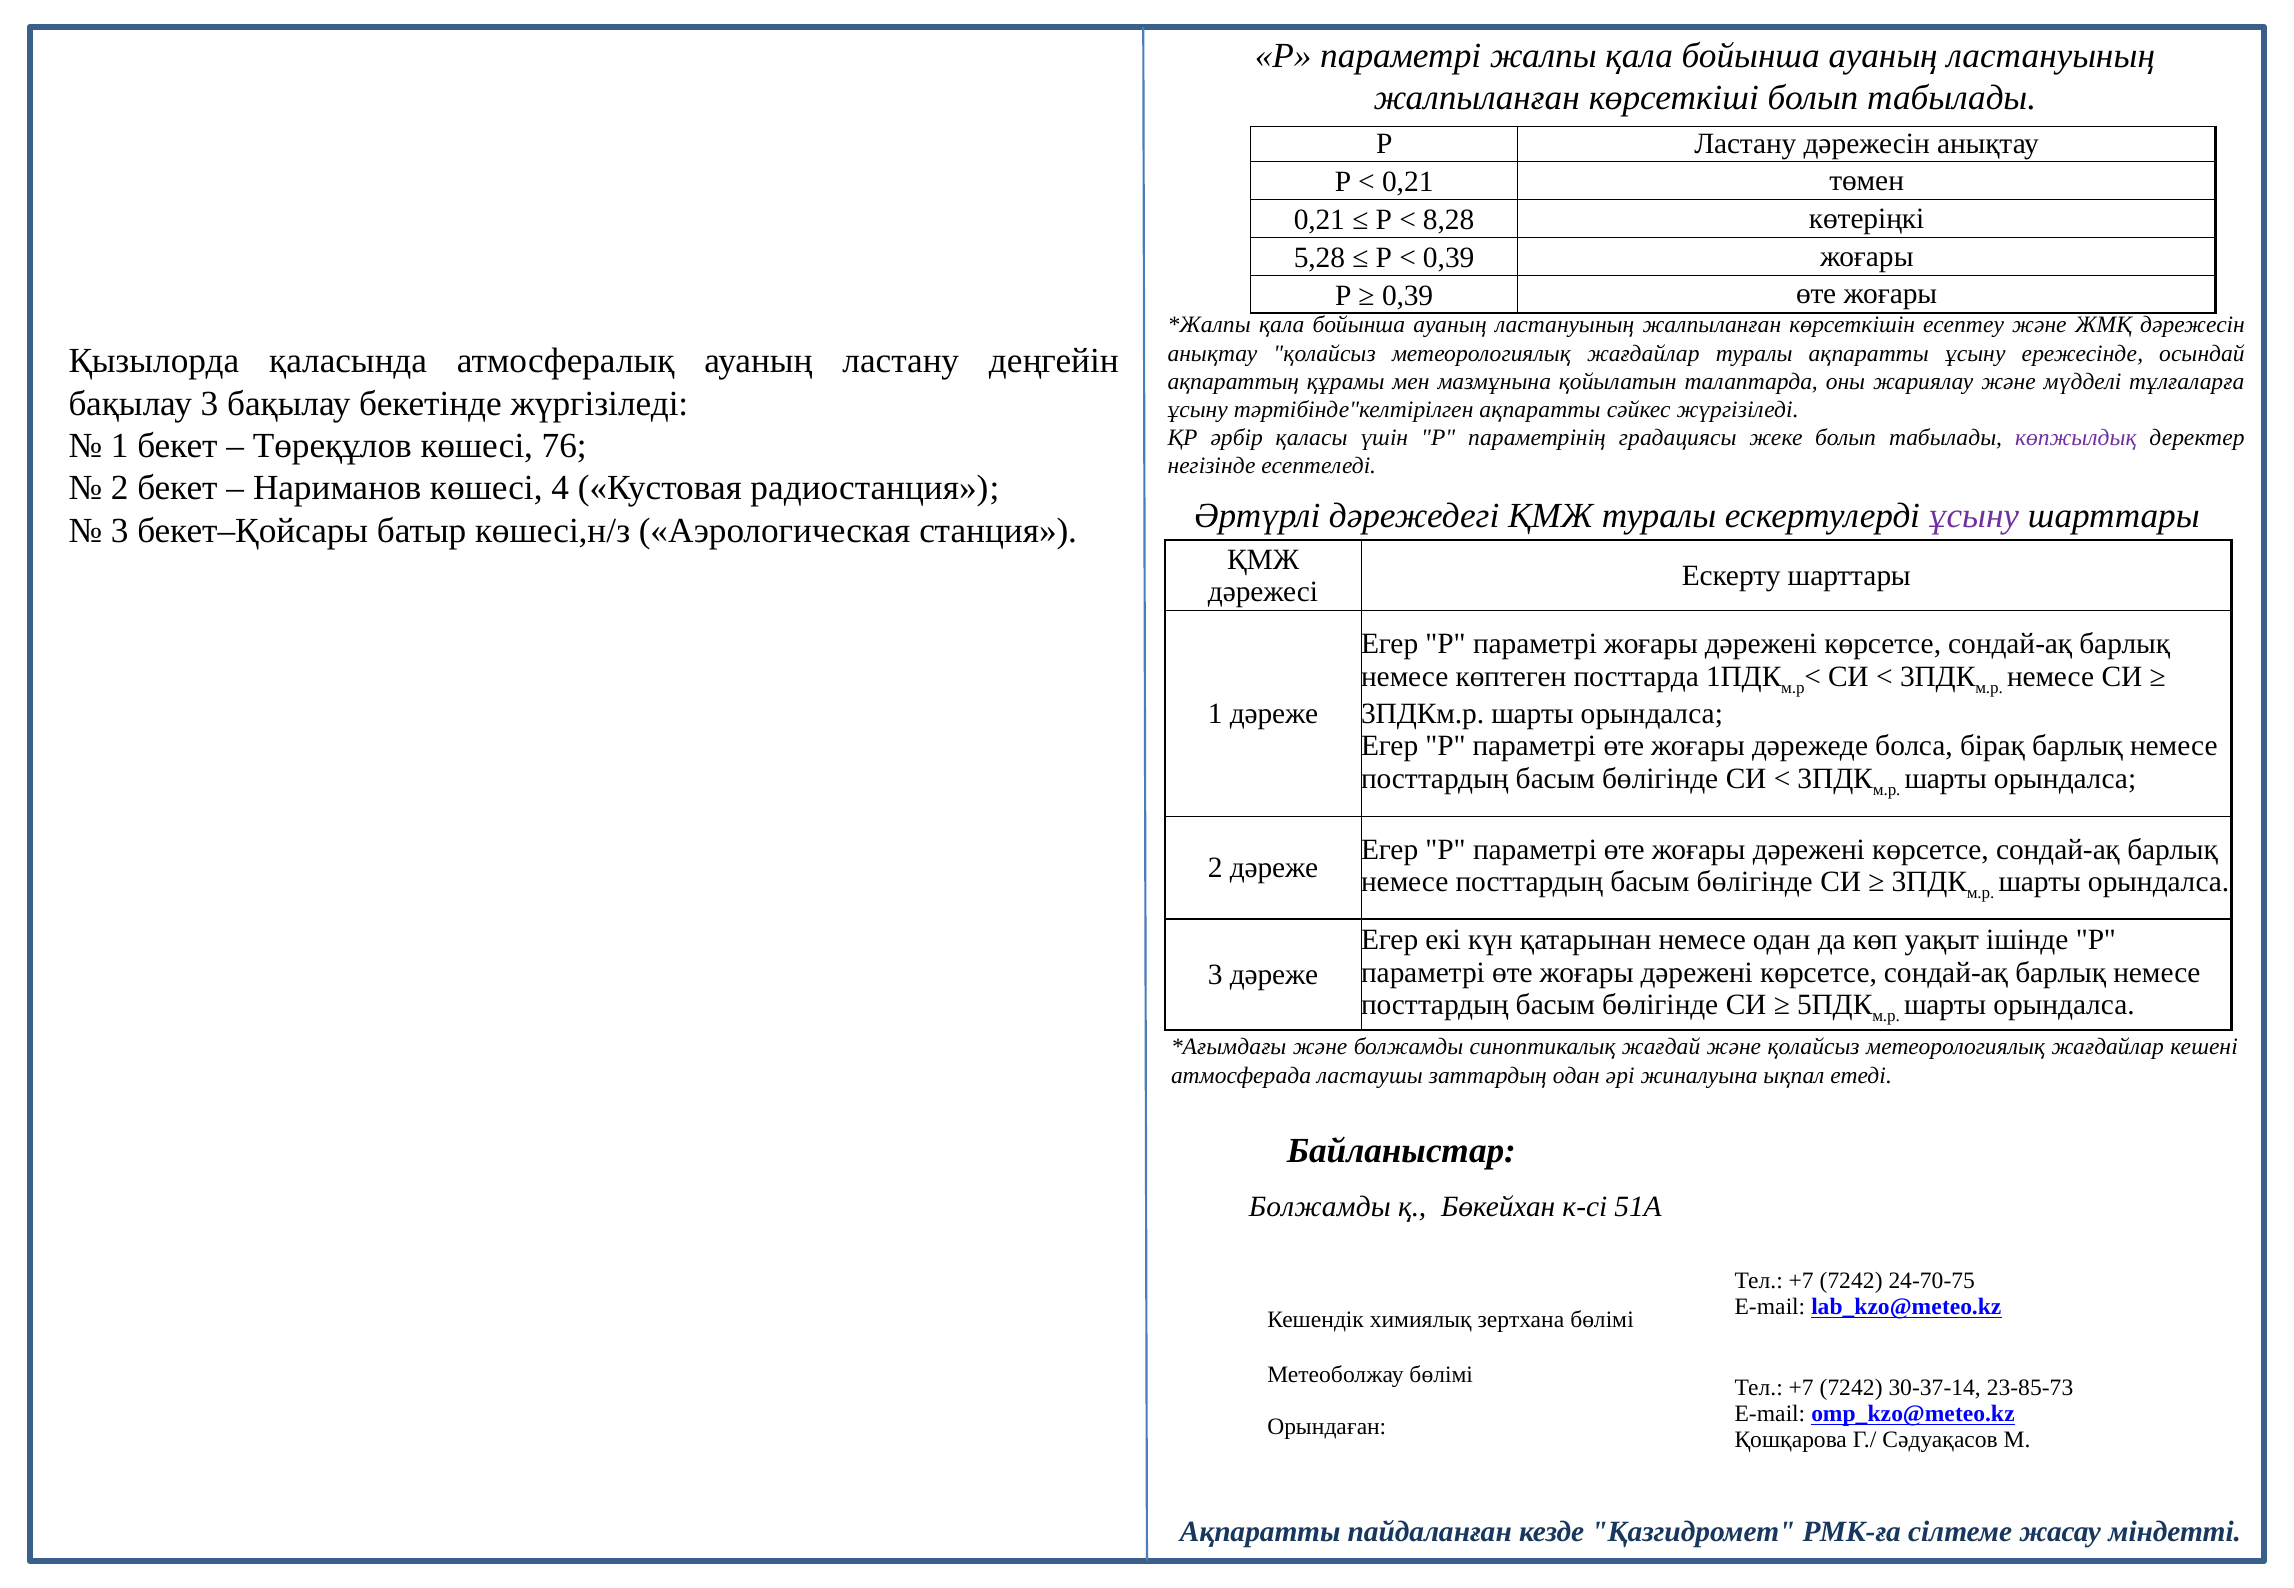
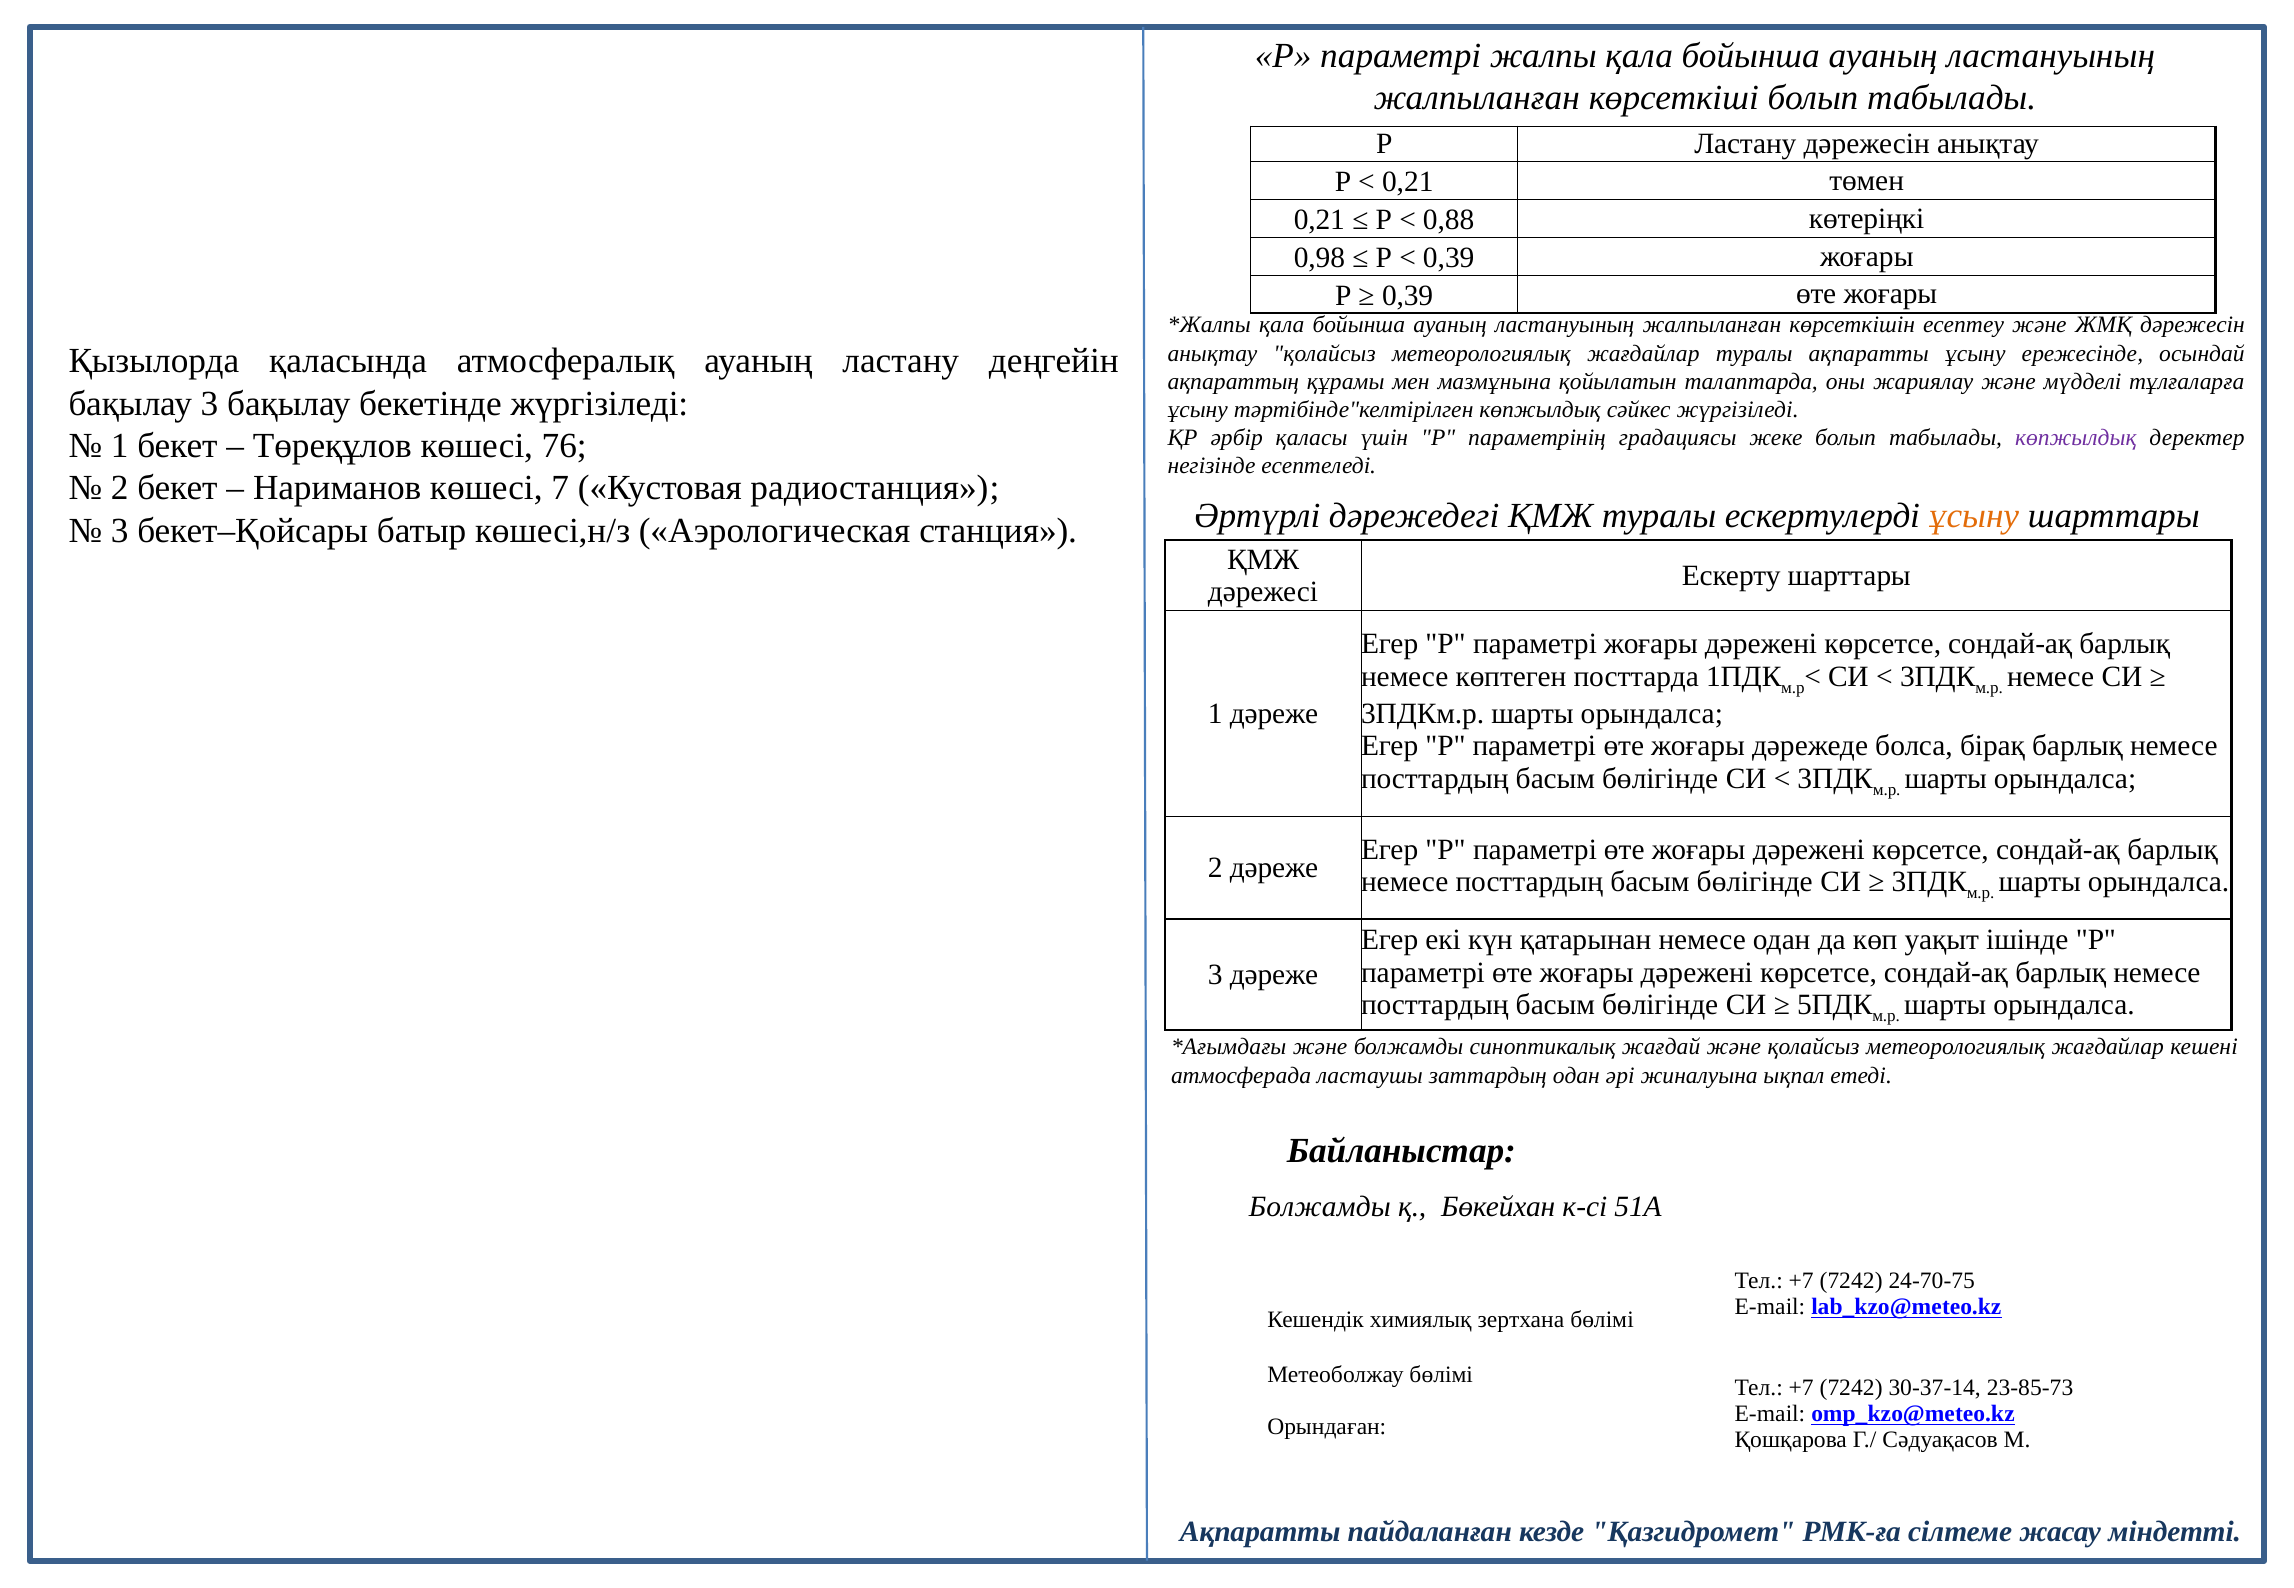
8,28: 8,28 -> 0,88
5,28: 5,28 -> 0,98
тәртібінде"келтірілген ақпаратты: ақпаратты -> көпжылдық
4: 4 -> 7
ұсыну at (1974, 516) colour: purple -> orange
